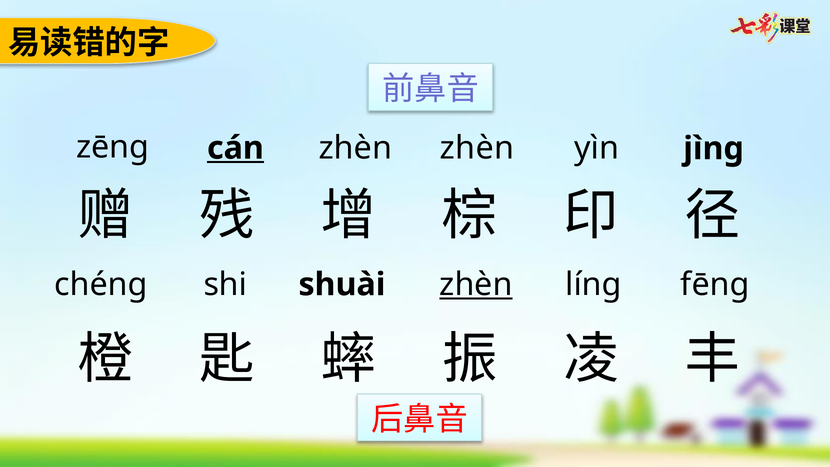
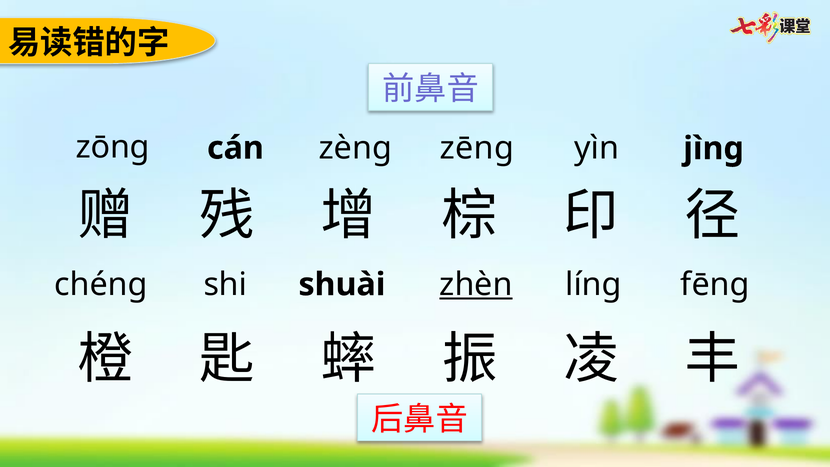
zēng: zēng -> zōng
zhèn at (355, 148): zhèn -> zèng
zhèn at (477, 148): zhèn -> zēng
cán underline: present -> none
